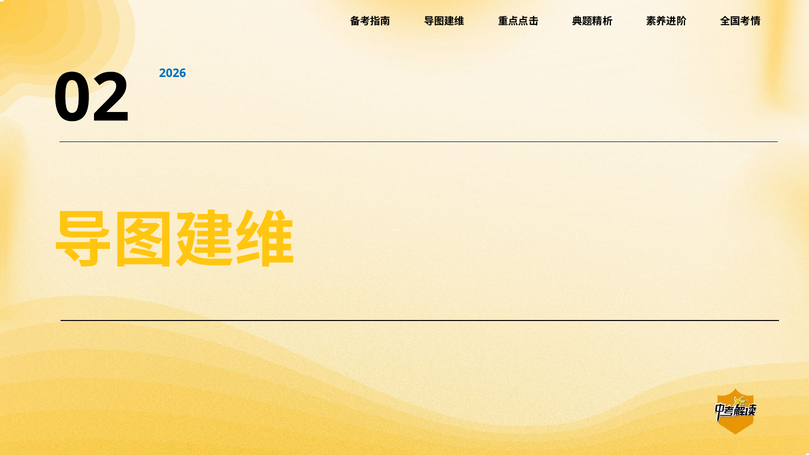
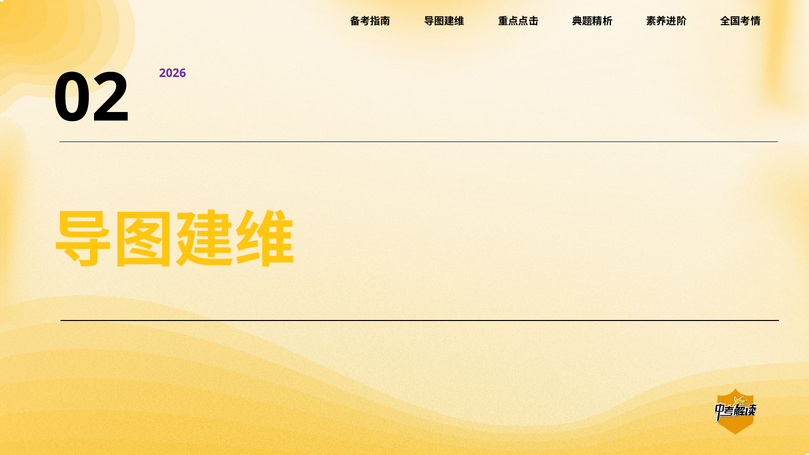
2026 colour: blue -> purple
